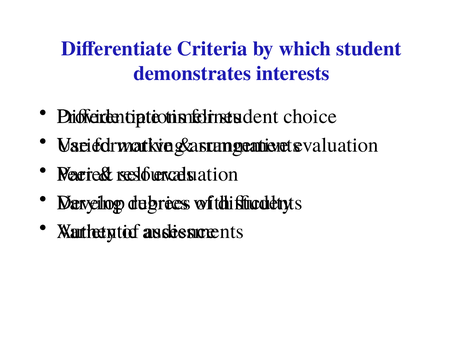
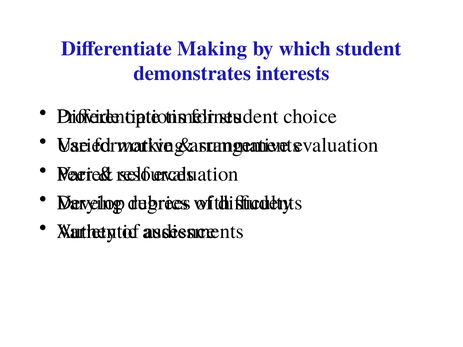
Criteria: Criteria -> Making
